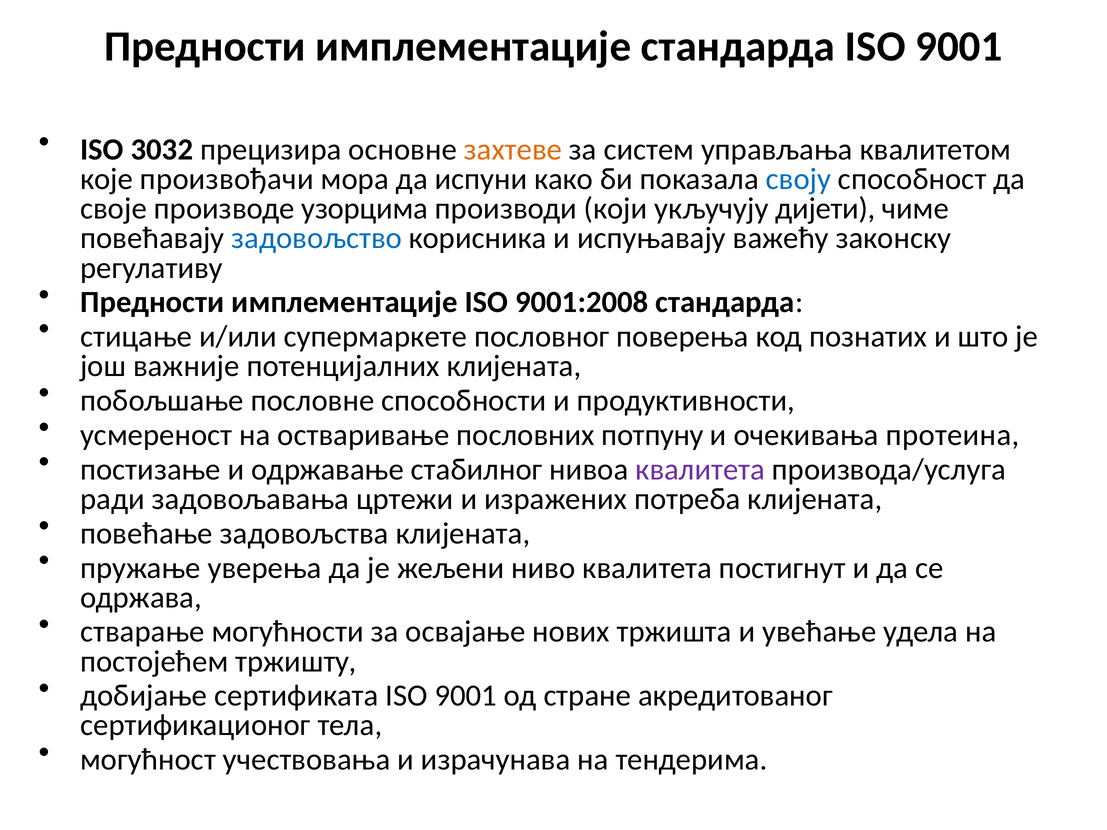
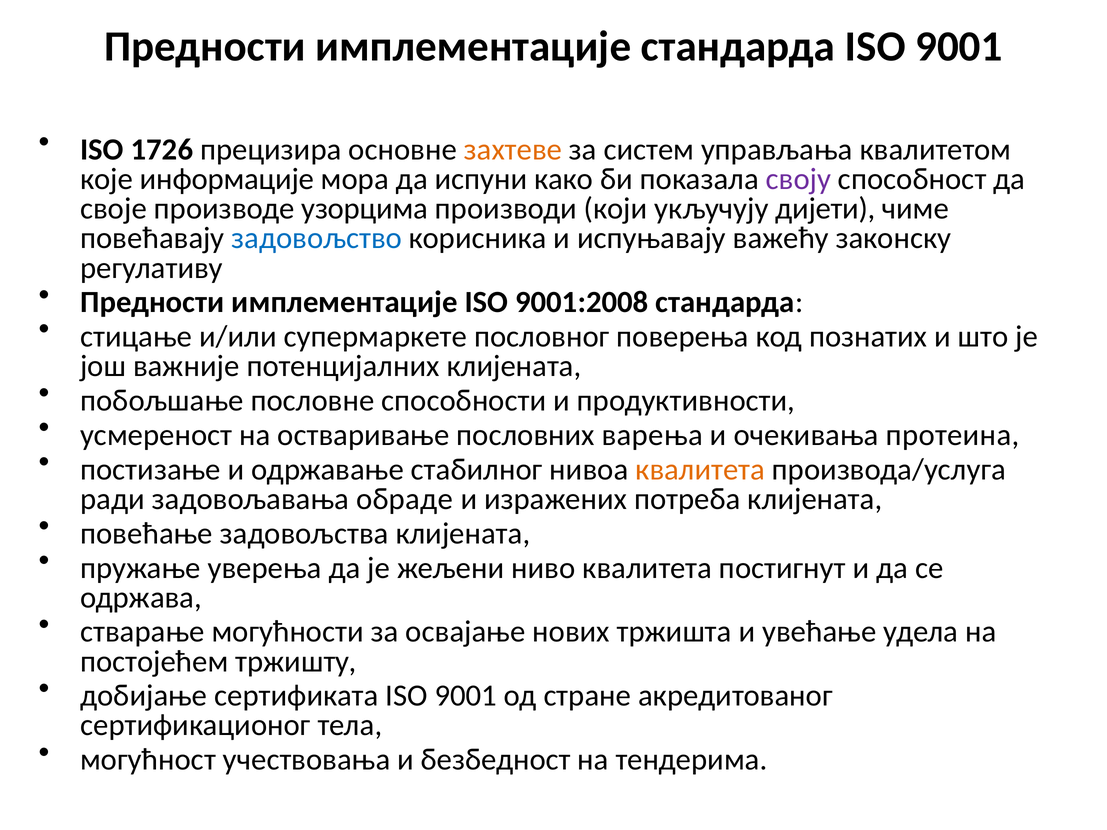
3032: 3032 -> 1726
произвођачи: произвођачи -> информације
своју colour: blue -> purple
потпуну: потпуну -> варења
квалитета at (700, 470) colour: purple -> orange
цртежи: цртежи -> обраде
израчунава: израчунава -> безбедност
